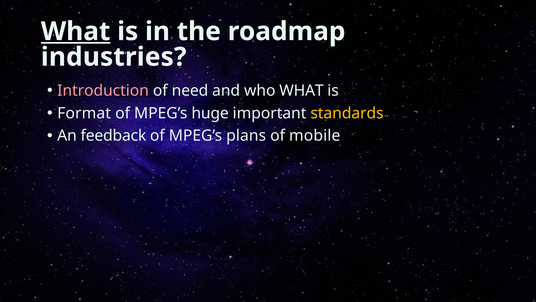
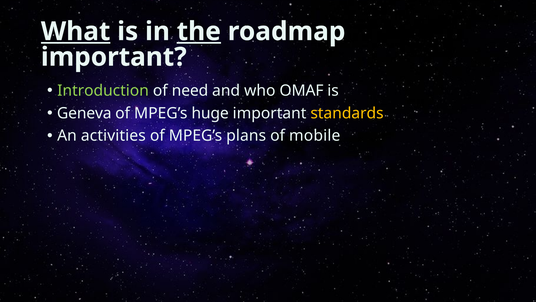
the underline: none -> present
industries at (114, 57): industries -> important
Introduction colour: pink -> light green
who WHAT: WHAT -> OMAF
Format: Format -> Geneva
feedback: feedback -> activities
